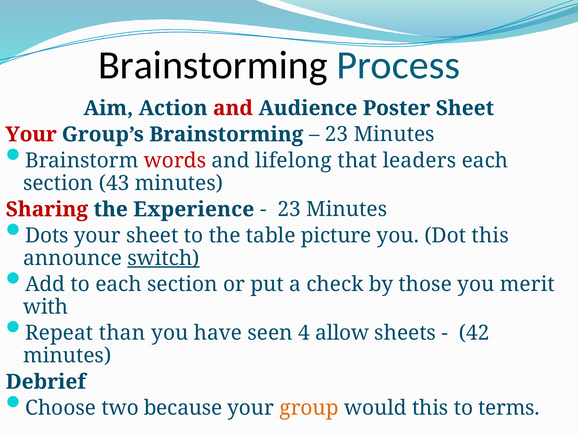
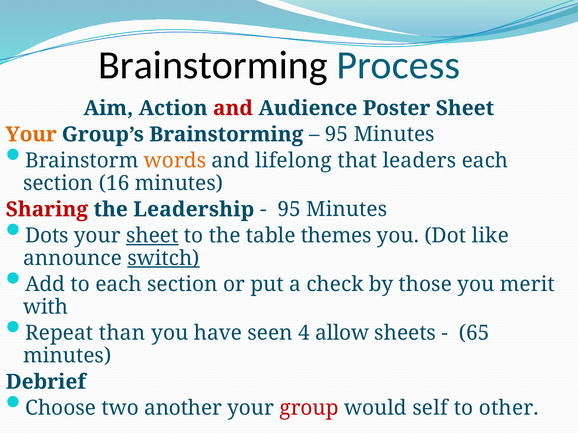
Your at (31, 135) colour: red -> orange
23 at (337, 135): 23 -> 95
words colour: red -> orange
43: 43 -> 16
Experience: Experience -> Leadership
23 at (289, 210): 23 -> 95
sheet at (152, 236) underline: none -> present
picture: picture -> themes
Dot this: this -> like
42: 42 -> 65
because: because -> another
group colour: orange -> red
would this: this -> self
terms: terms -> other
